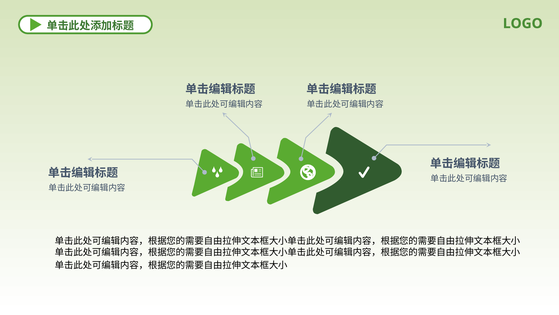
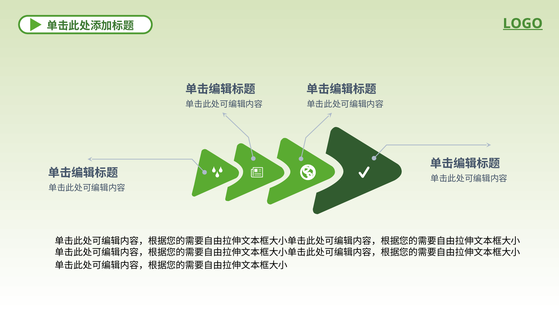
LOGO underline: none -> present
